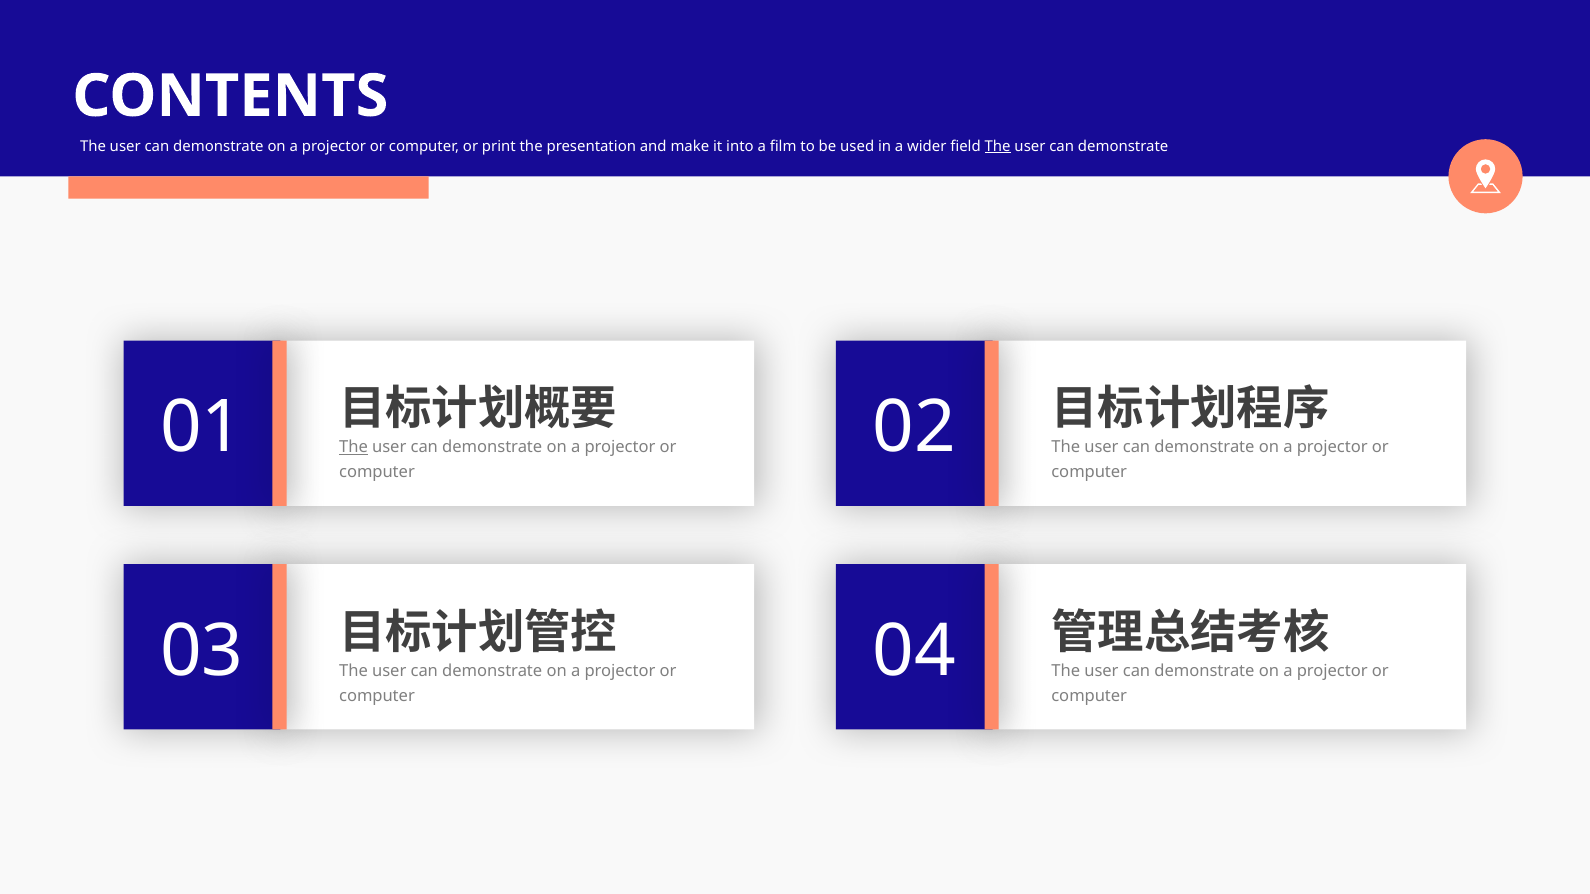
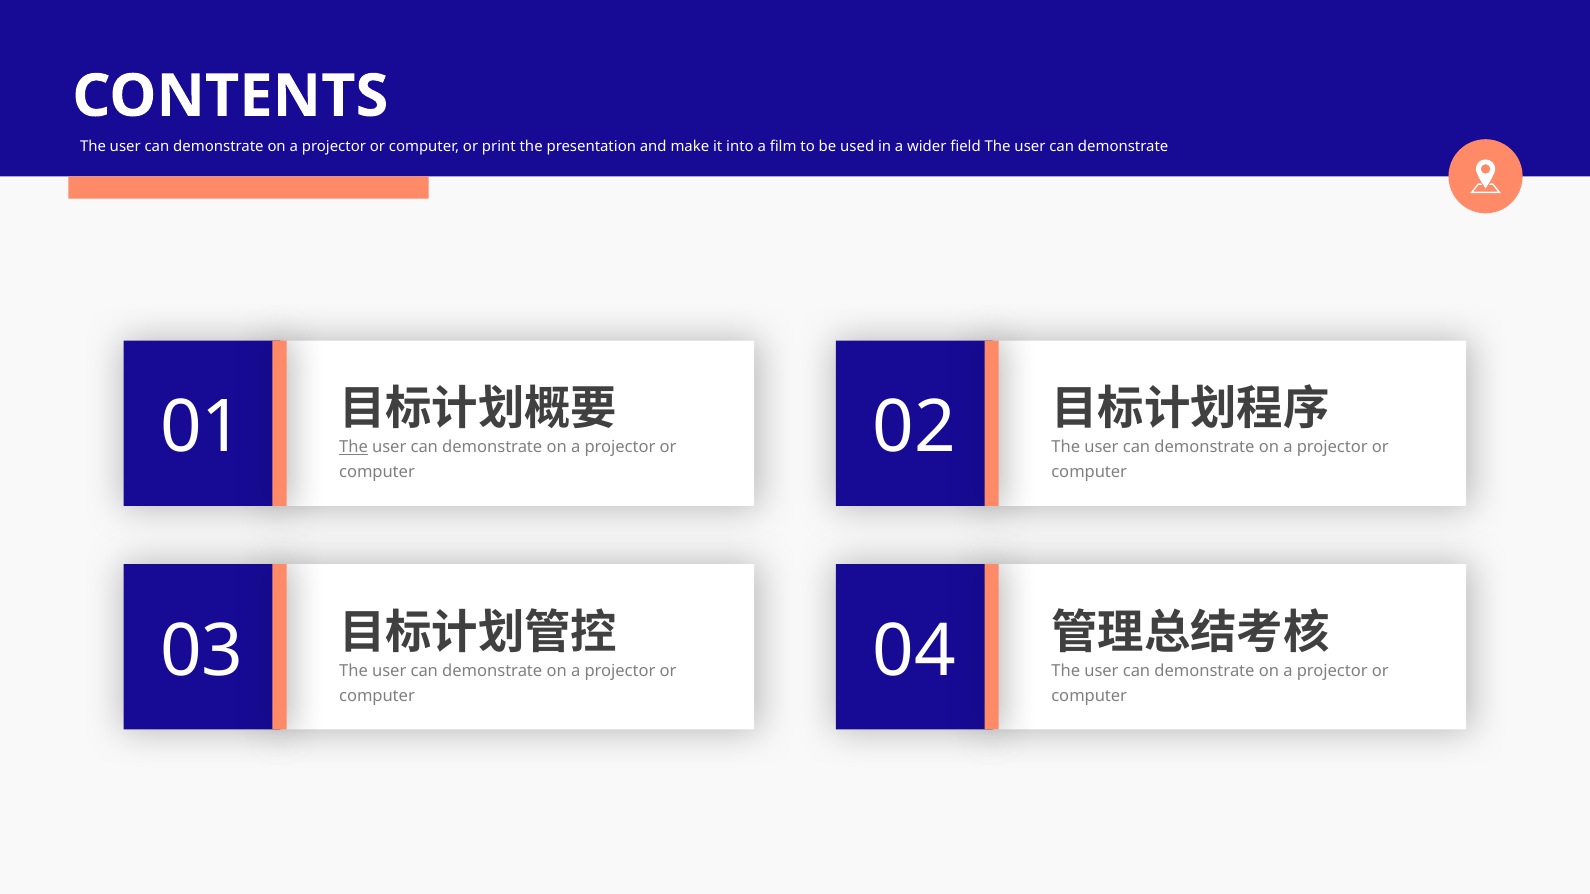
The at (998, 147) underline: present -> none
